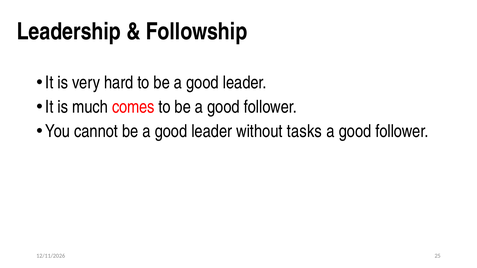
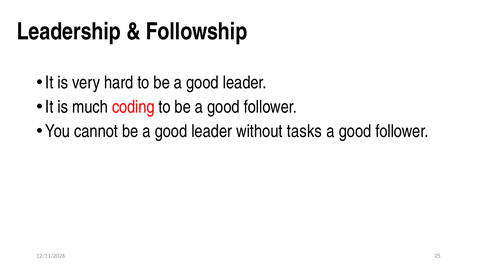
comes: comes -> coding
